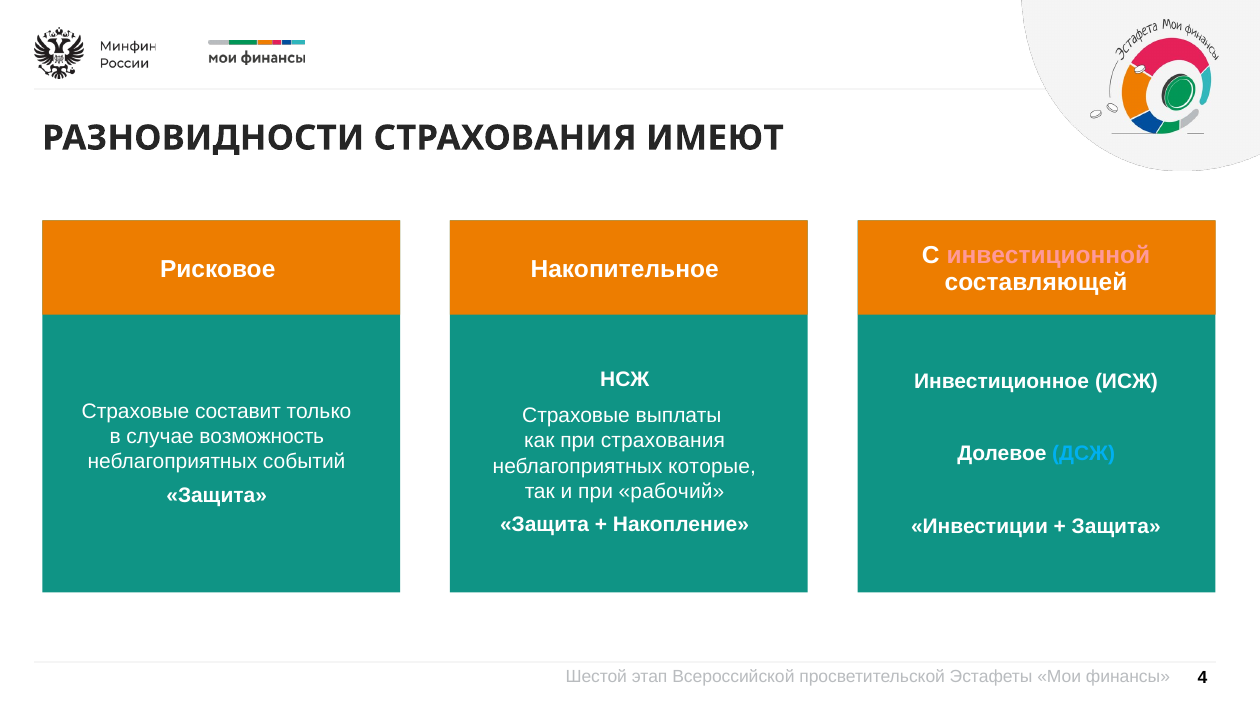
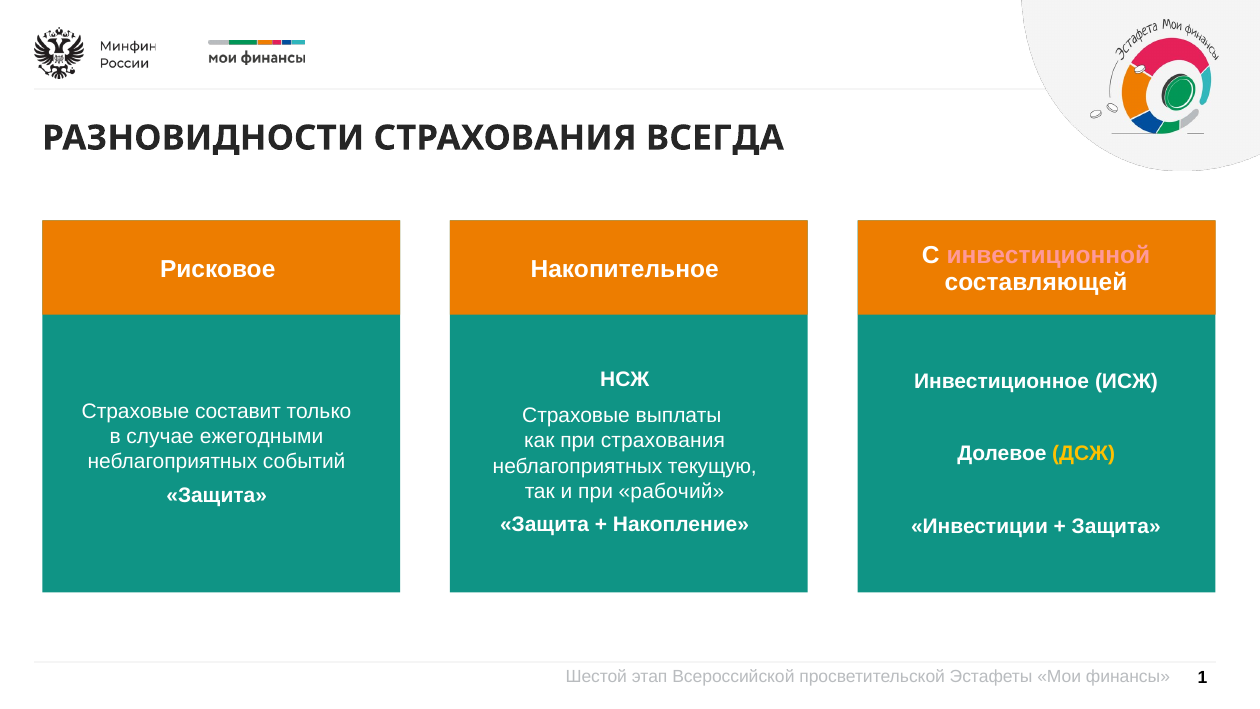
ИМЕЮТ: ИМЕЮТ -> ВСЕГДА
возможность: возможность -> ежегодными
ДСЖ colour: light blue -> yellow
которые: которые -> текущую
4: 4 -> 1
